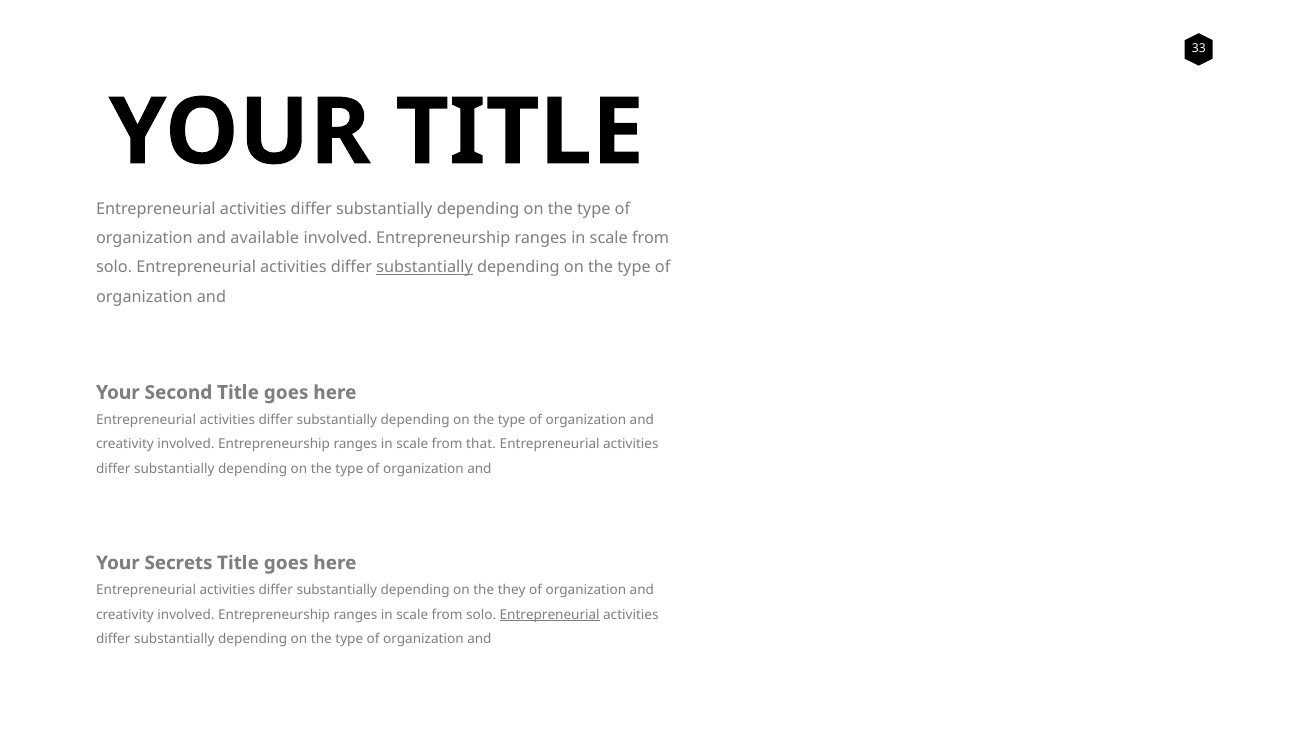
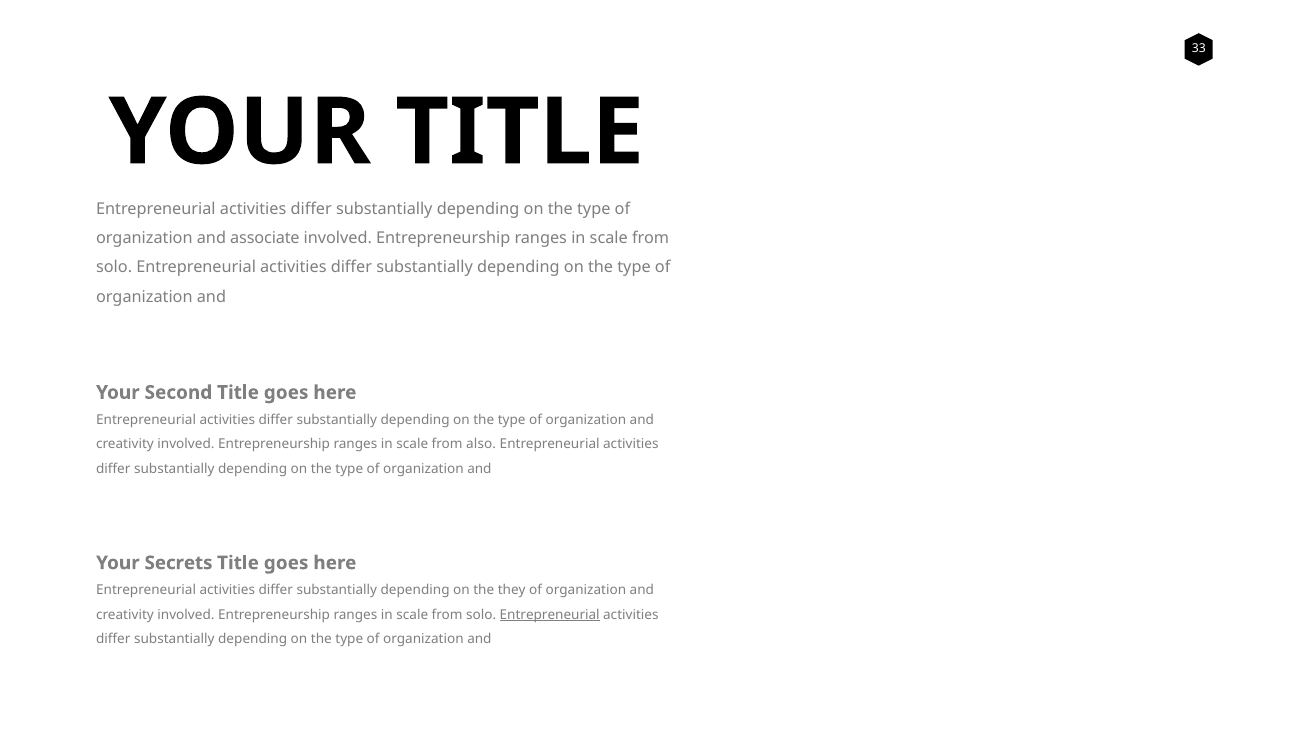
available: available -> associate
substantially at (425, 267) underline: present -> none
that: that -> also
